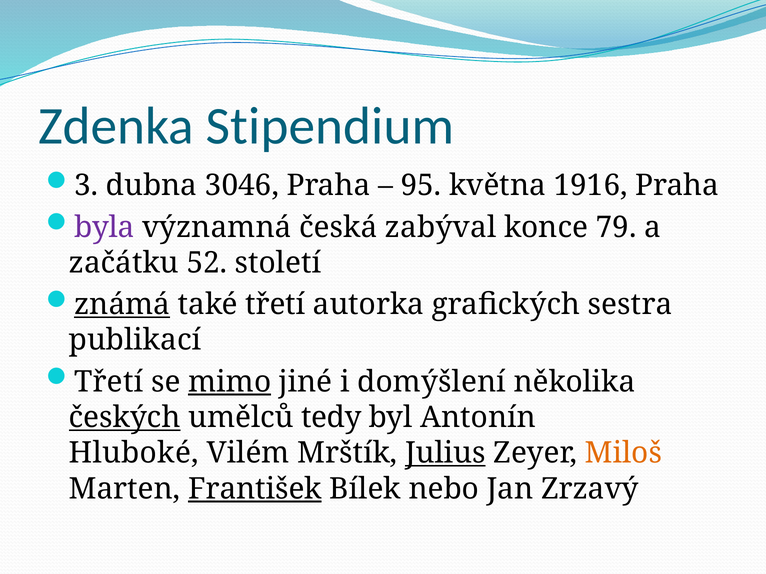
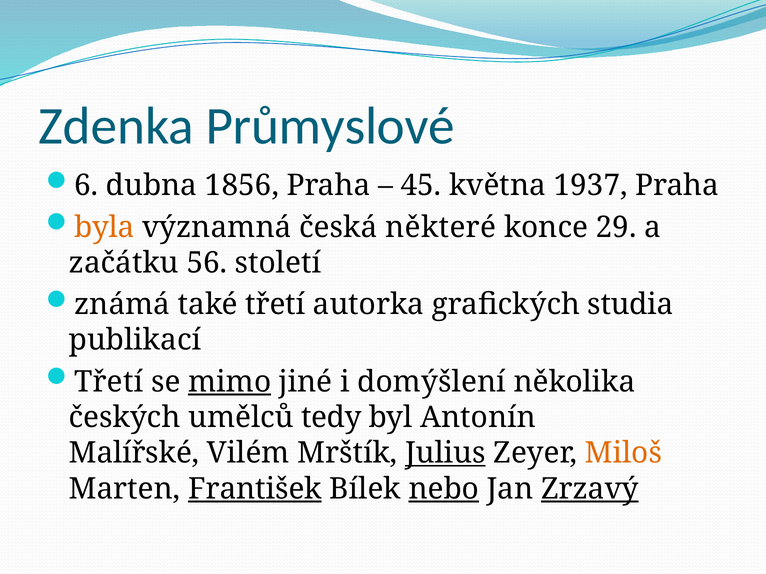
Stipendium: Stipendium -> Průmyslové
3: 3 -> 6
3046: 3046 -> 1856
95: 95 -> 45
1916: 1916 -> 1937
byla colour: purple -> orange
zabýval: zabýval -> některé
79: 79 -> 29
52: 52 -> 56
známá underline: present -> none
sestra: sestra -> studia
českých underline: present -> none
Hluboké: Hluboké -> Malířské
nebo underline: none -> present
Zrzavý underline: none -> present
